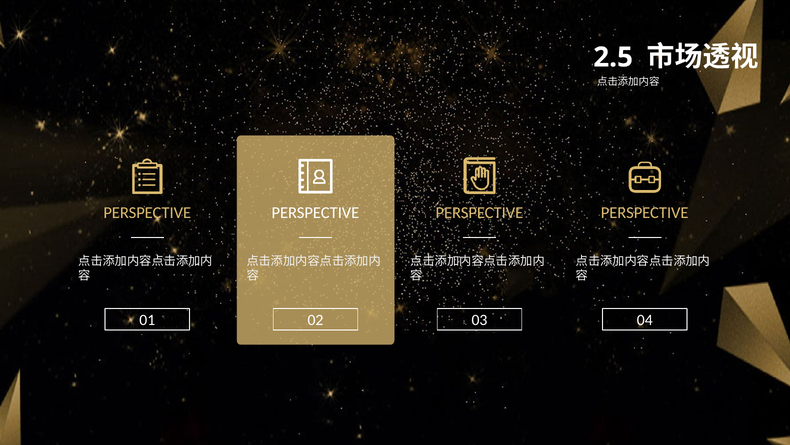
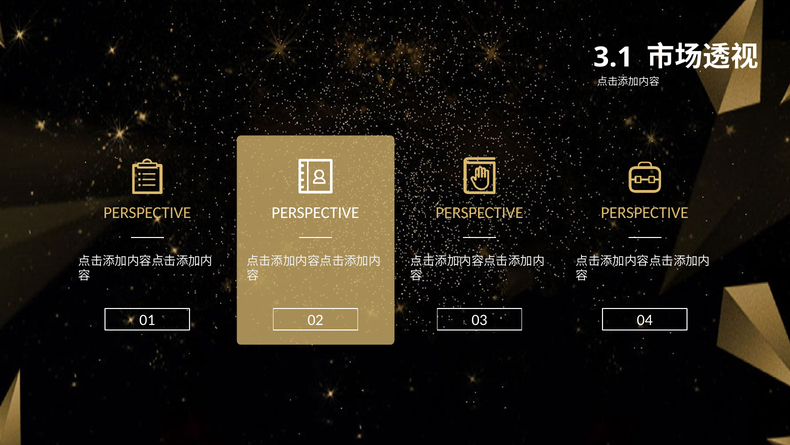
2.5: 2.5 -> 3.1
